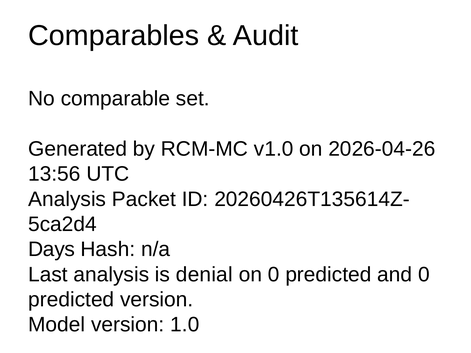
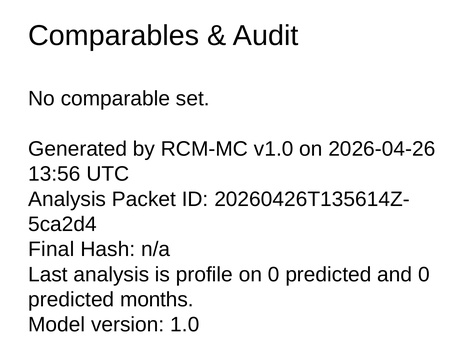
Days: Days -> Final
denial: denial -> profile
predicted version: version -> months
